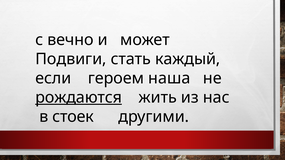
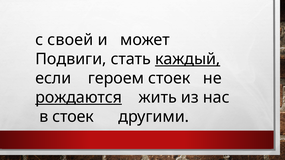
вечно: вечно -> своей
каждый underline: none -> present
героем наша: наша -> стоек
